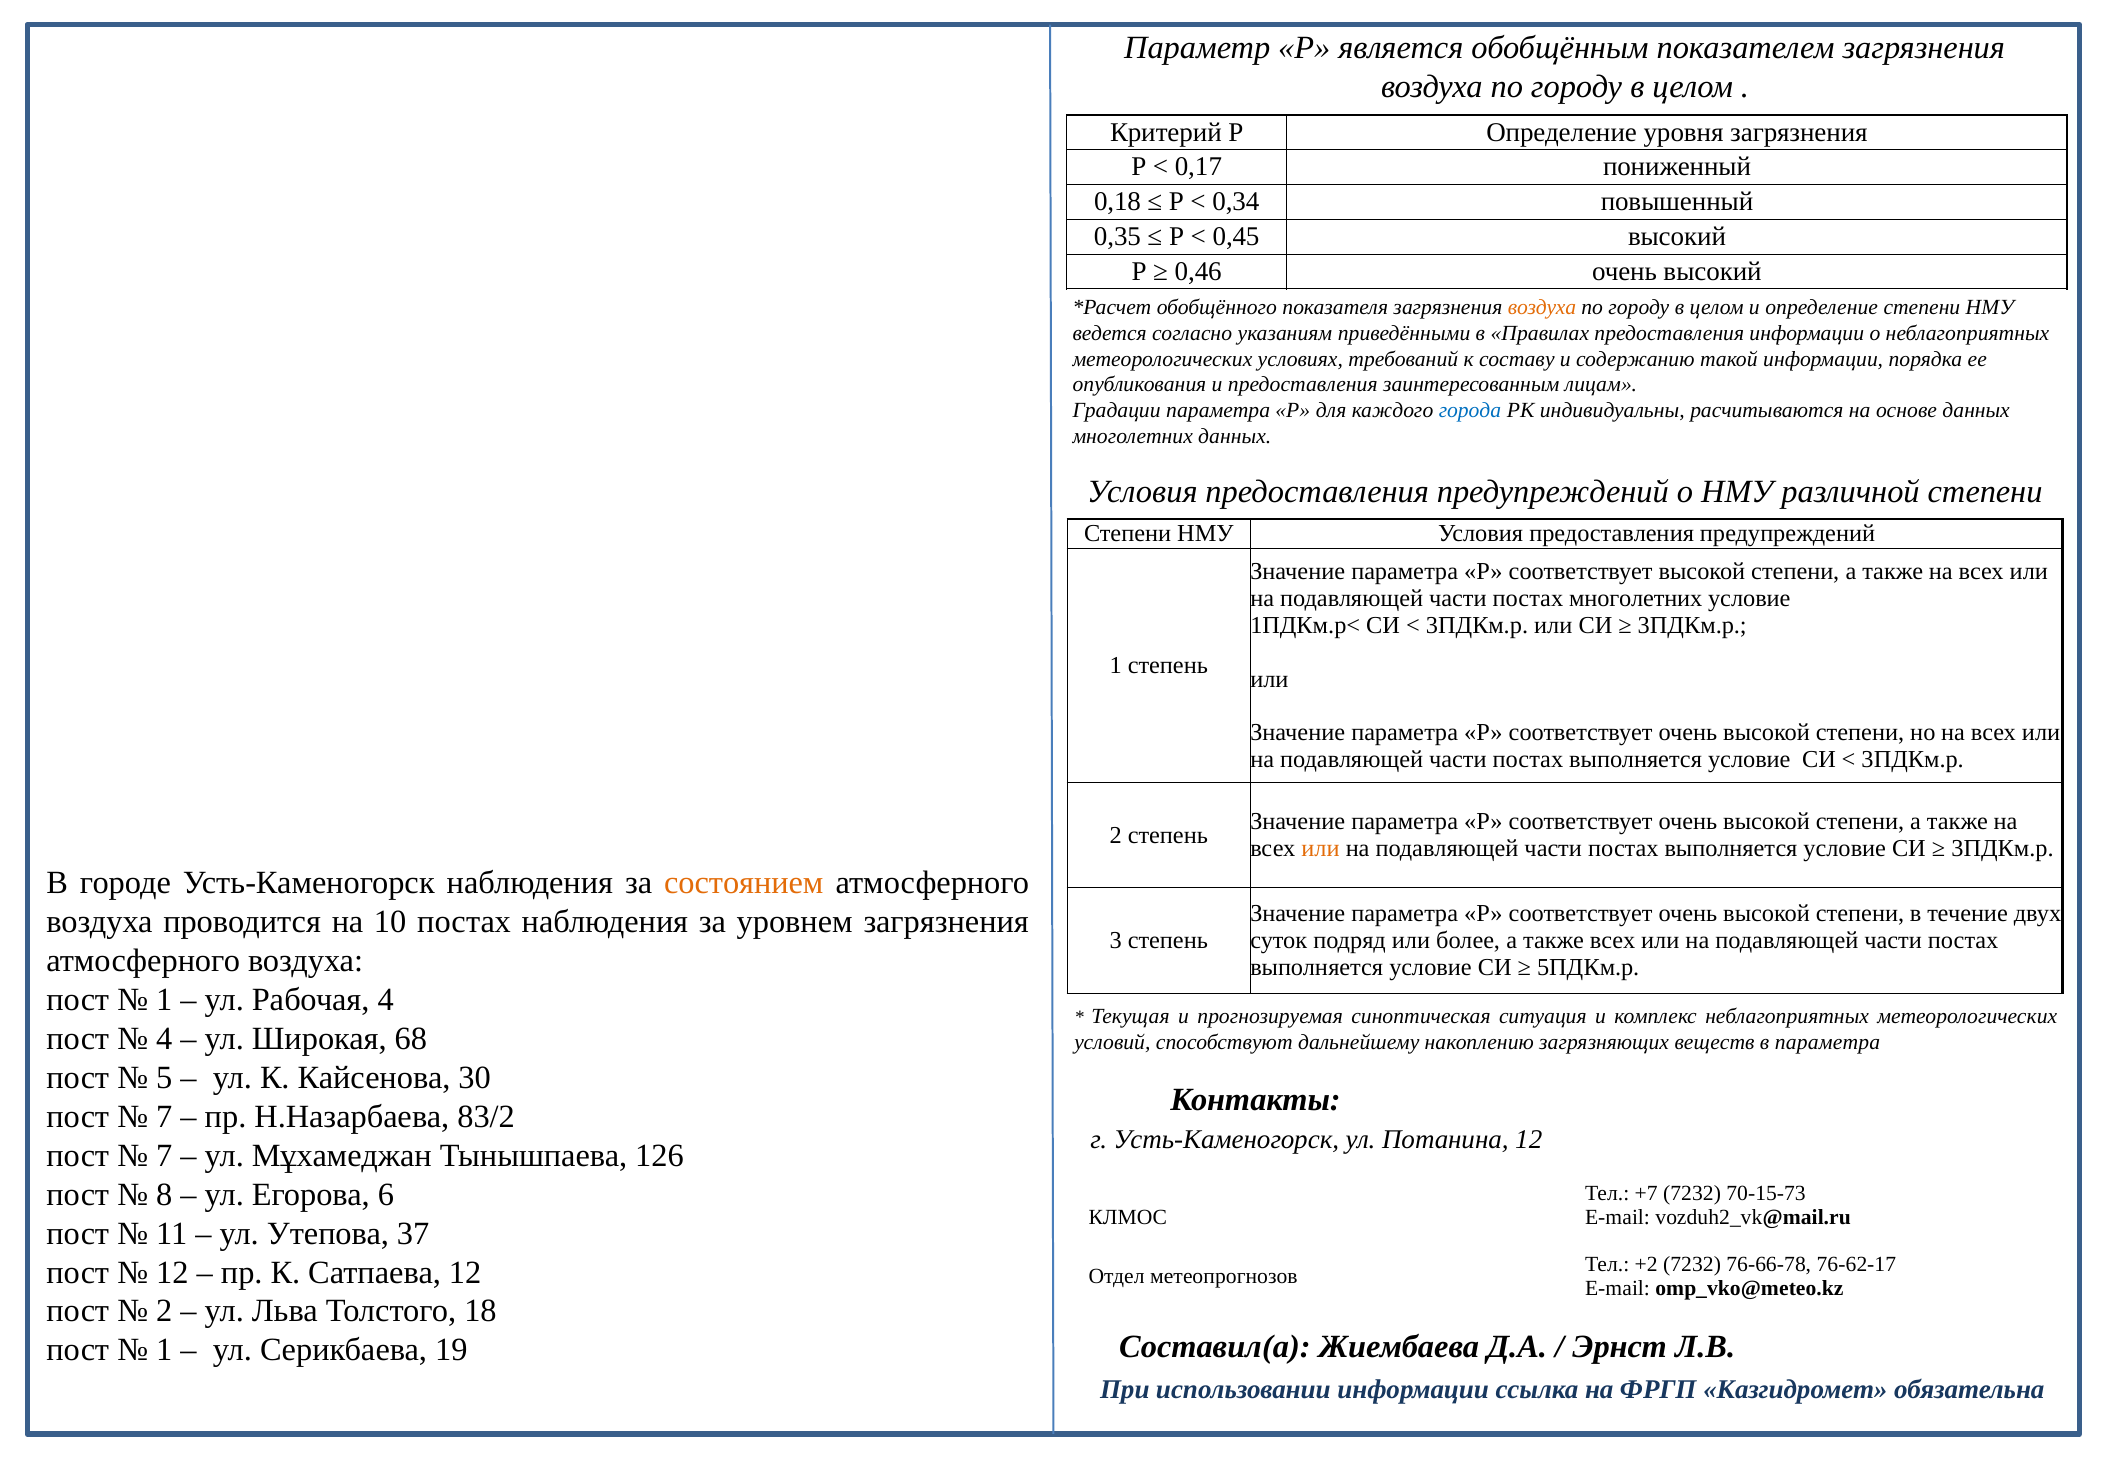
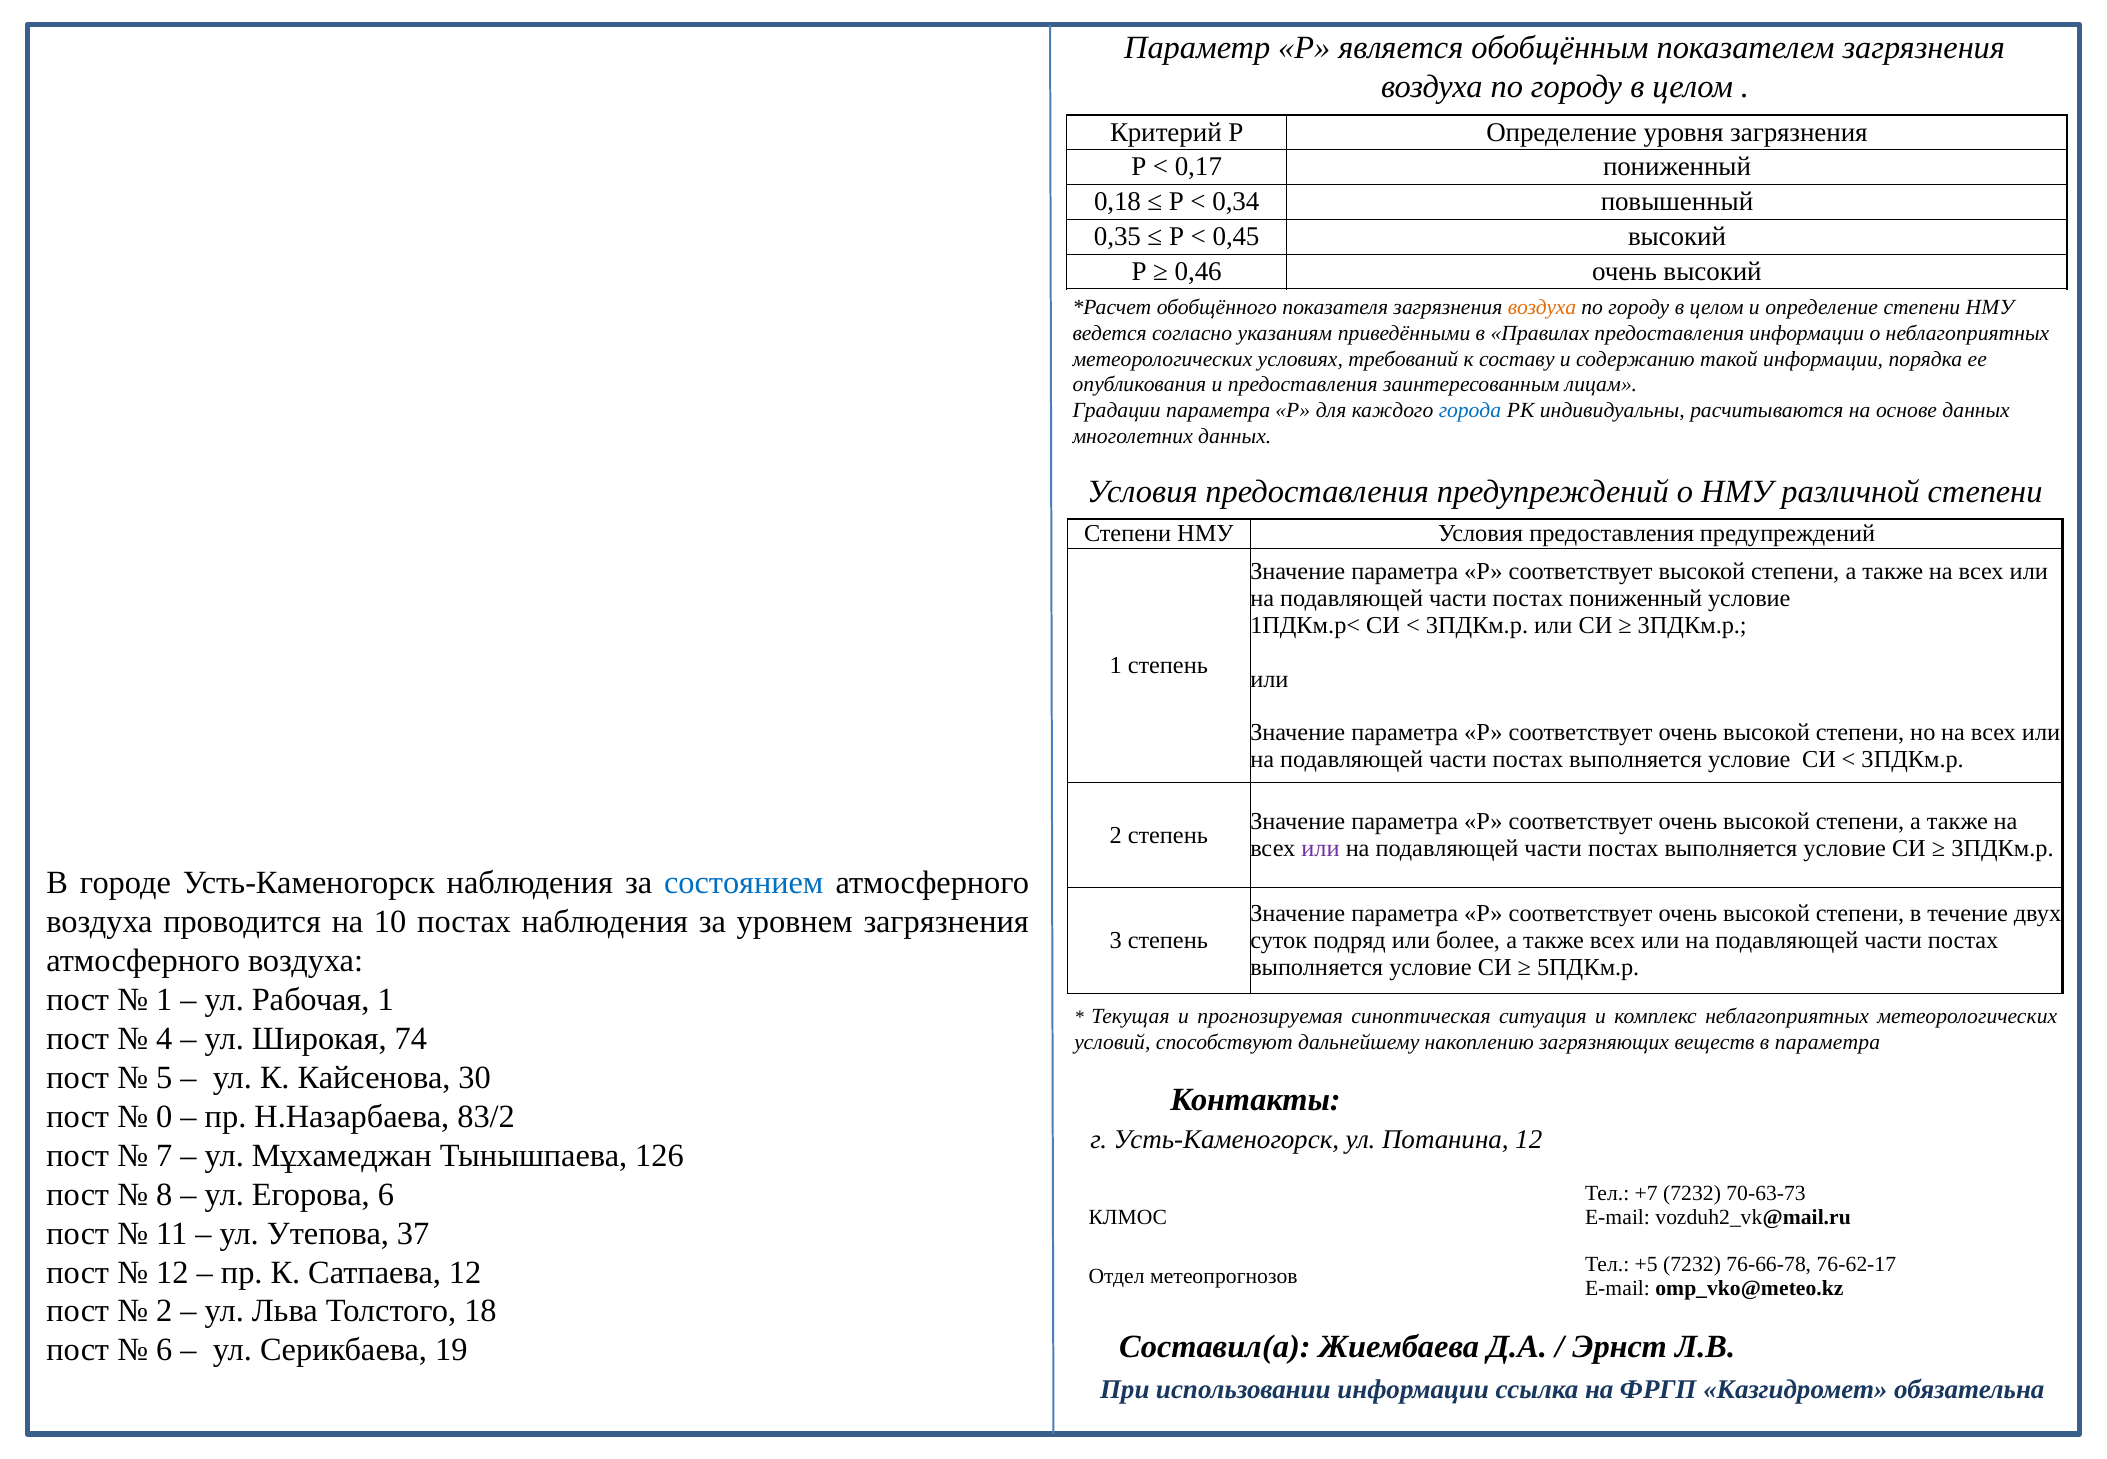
постах многолетних: многолетних -> пониженный
или at (1320, 849) colour: orange -> purple
состоянием colour: orange -> blue
Рабочая 4: 4 -> 1
68: 68 -> 74
7 at (164, 1116): 7 -> 0
70-15-73: 70-15-73 -> 70-63-73
+2: +2 -> +5
1 at (164, 1350): 1 -> 6
